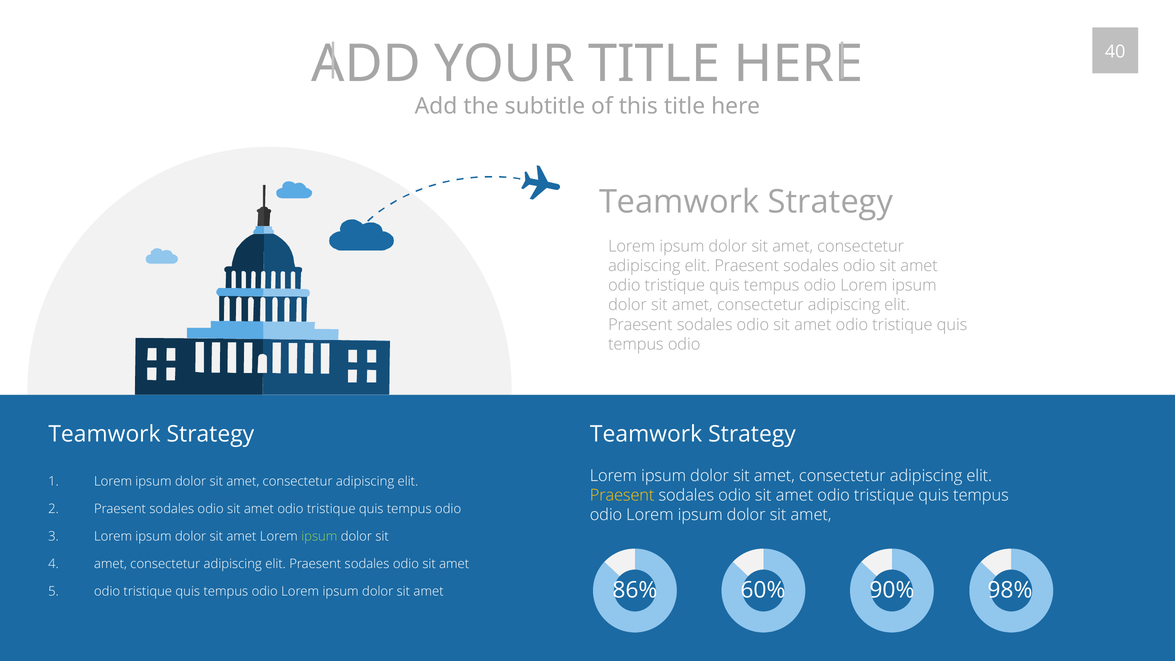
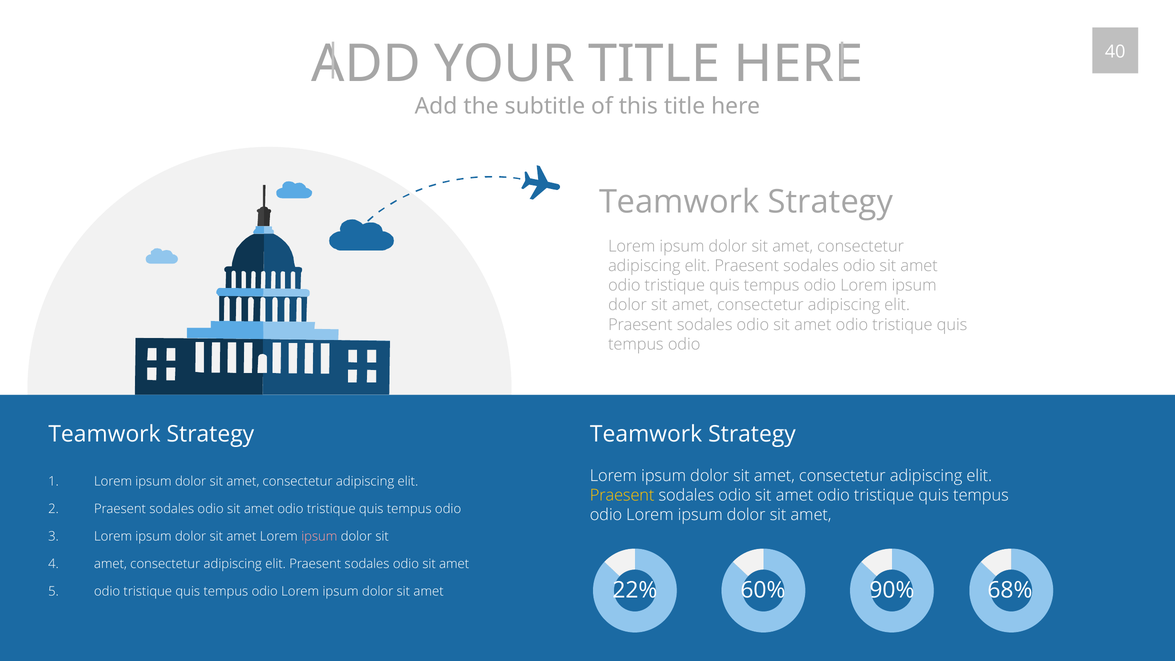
ipsum at (319, 536) colour: light green -> pink
86%: 86% -> 22%
98%: 98% -> 68%
